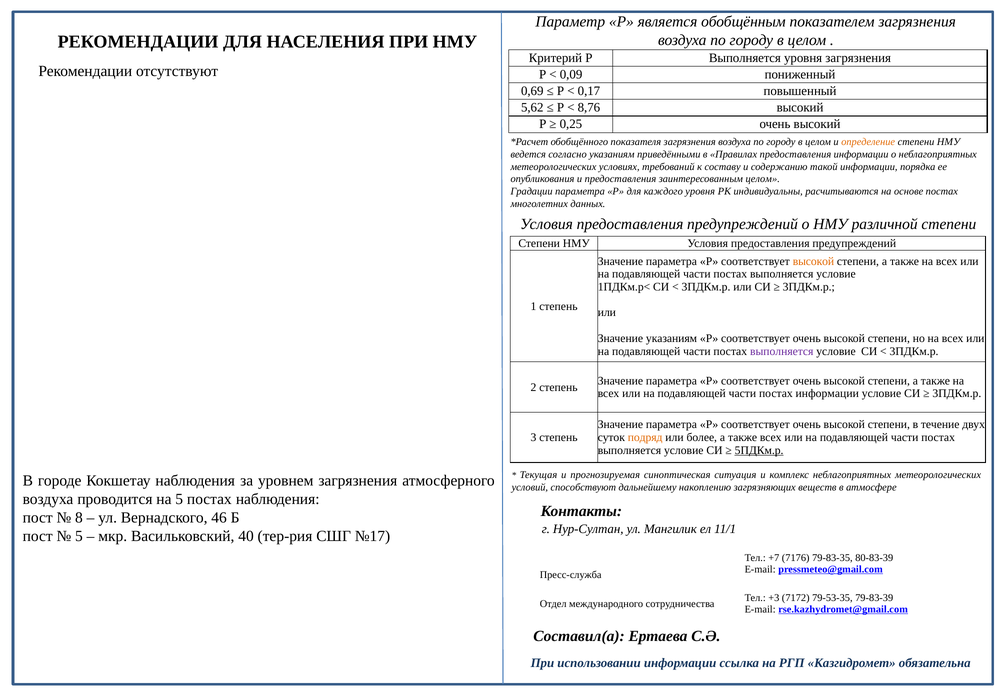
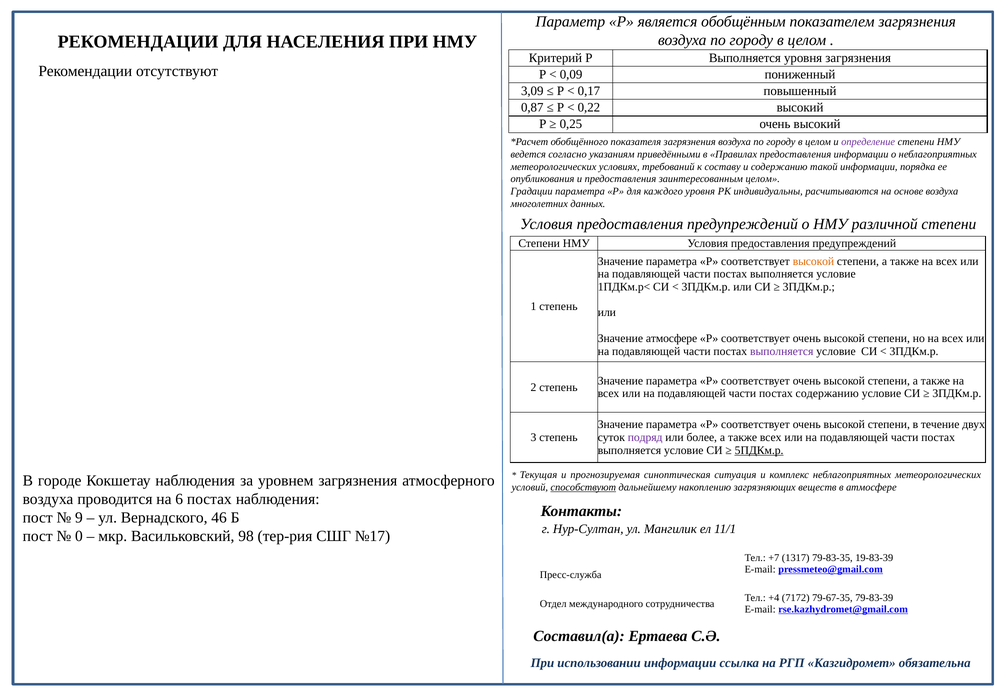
0,69: 0,69 -> 3,09
5,62: 5,62 -> 0,87
8,76: 8,76 -> 0,22
определение colour: orange -> purple
основе постах: постах -> воздуха
Значение указаниям: указаниям -> атмосфере
постах информации: информации -> содержанию
подряд colour: orange -> purple
способствуют underline: none -> present
на 5: 5 -> 6
8: 8 -> 9
5 at (79, 537): 5 -> 0
40: 40 -> 98
7176: 7176 -> 1317
80-83-39: 80-83-39 -> 19-83-39
+3: +3 -> +4
79-53-35: 79-53-35 -> 79-67-35
